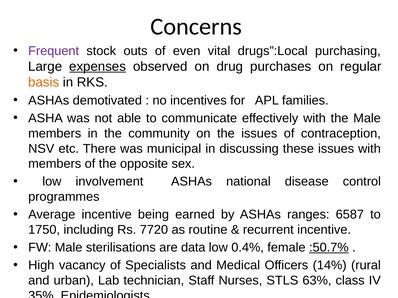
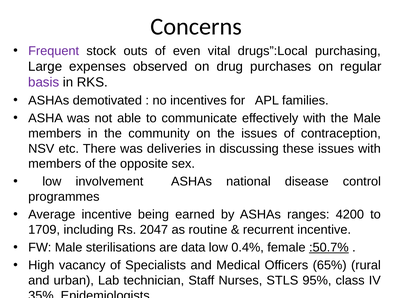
expenses underline: present -> none
basis colour: orange -> purple
municipal: municipal -> deliveries
6587: 6587 -> 4200
1750: 1750 -> 1709
7720: 7720 -> 2047
14%: 14% -> 65%
63%: 63% -> 95%
